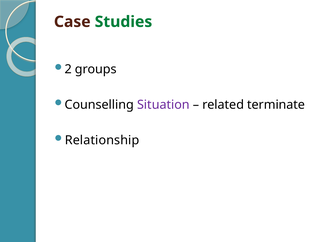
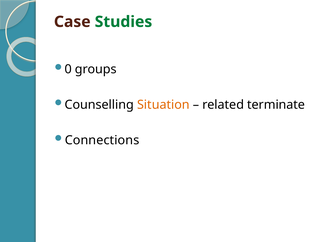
2: 2 -> 0
Situation colour: purple -> orange
Relationship: Relationship -> Connections
